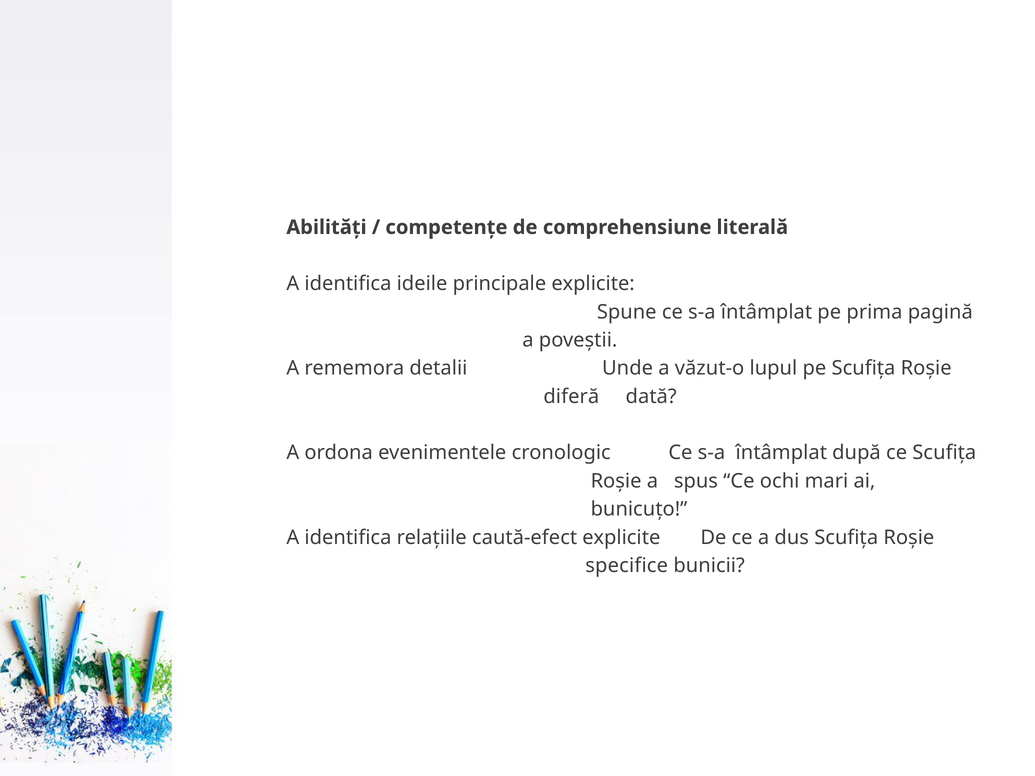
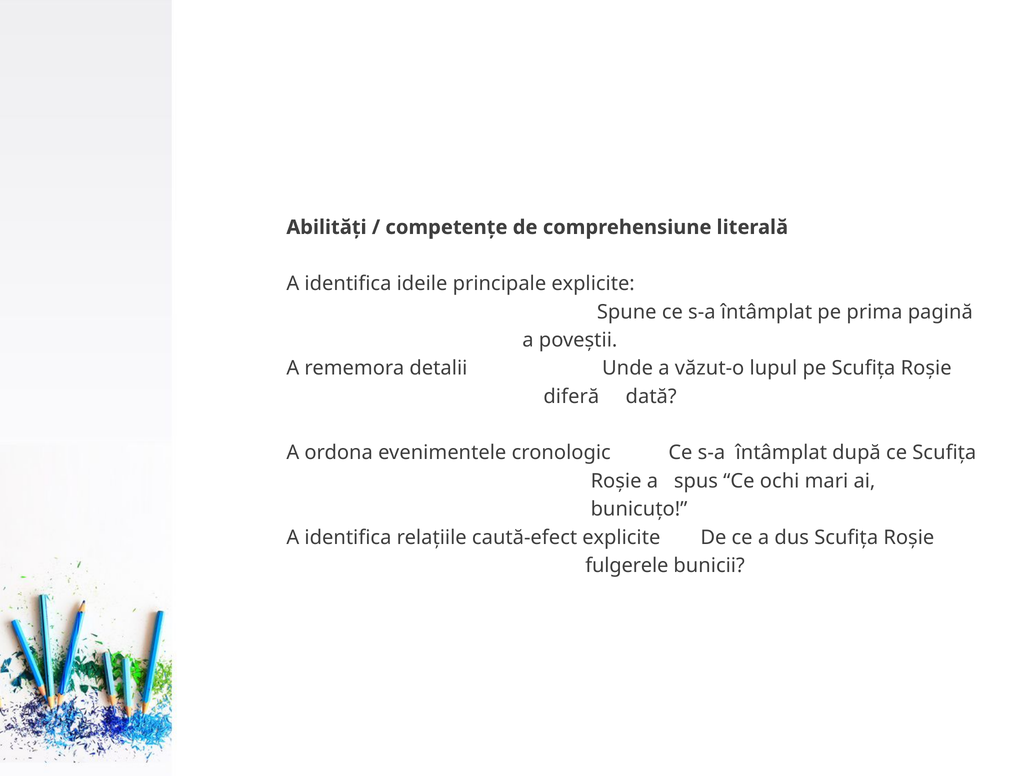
specifice: specifice -> fulgerele
